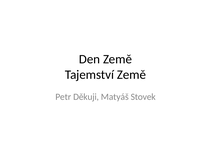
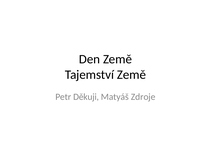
Stovek: Stovek -> Zdroje
